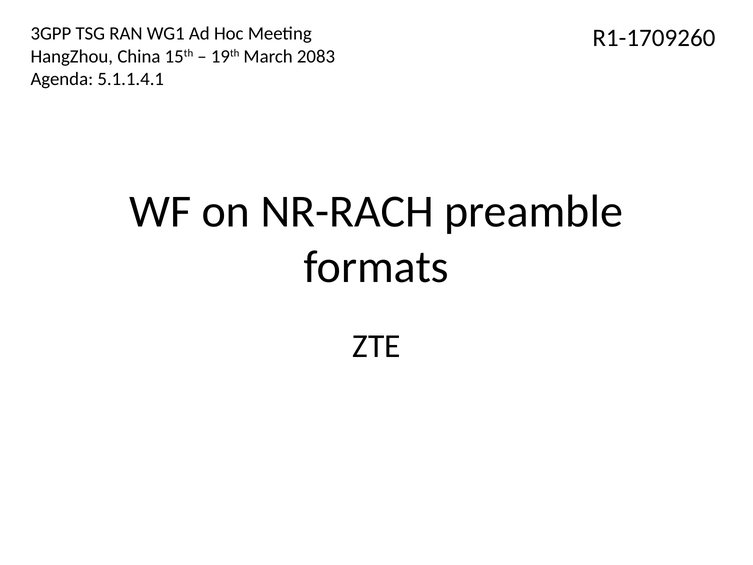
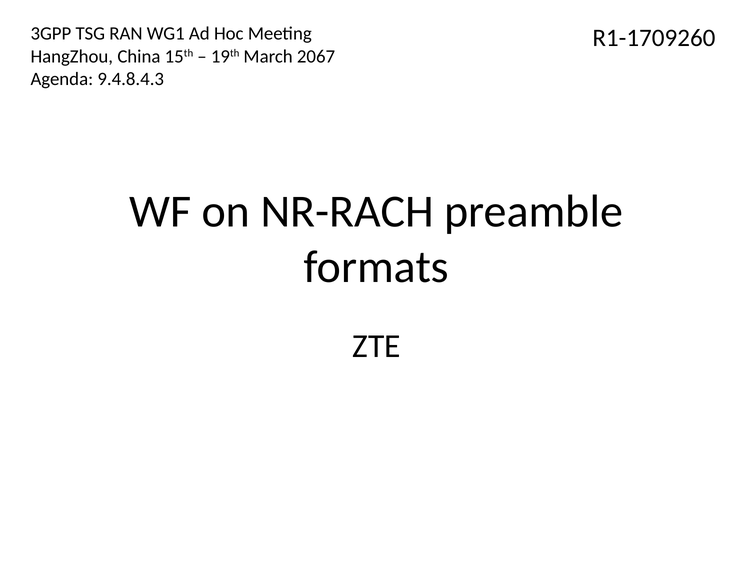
2083: 2083 -> 2067
5.1.1.4.1: 5.1.1.4.1 -> 9.4.8.4.3
